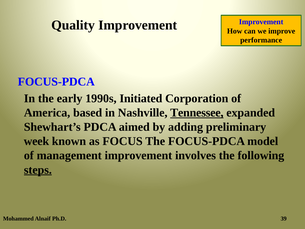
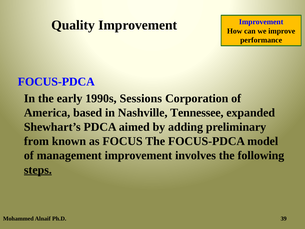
Initiated: Initiated -> Sessions
Tennessee underline: present -> none
week: week -> from
